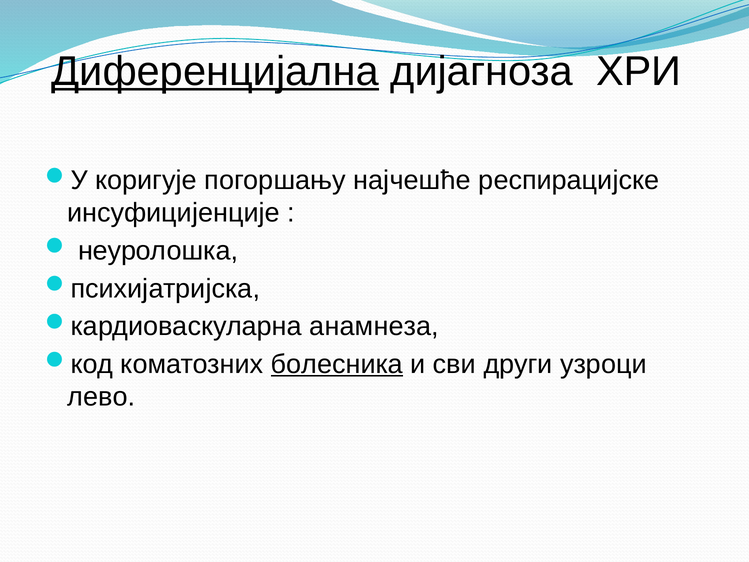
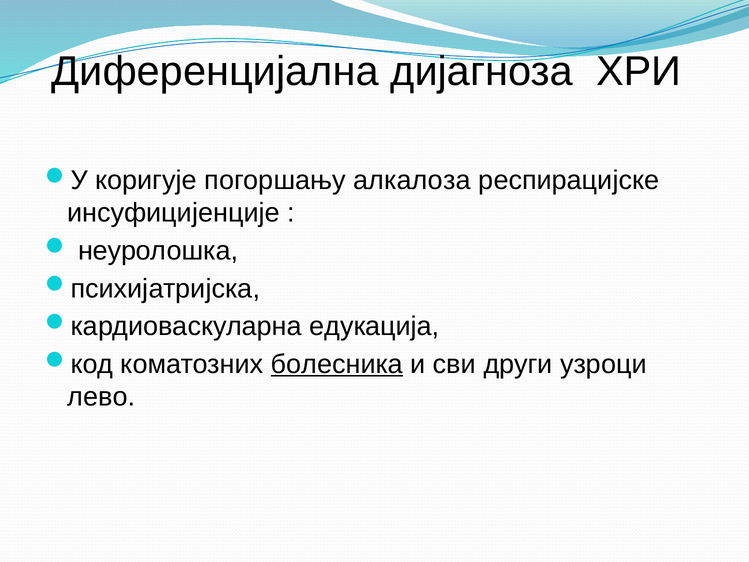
Диференцијална underline: present -> none
најчешће: најчешће -> алкалоза
анамнеза: анамнеза -> едукација
